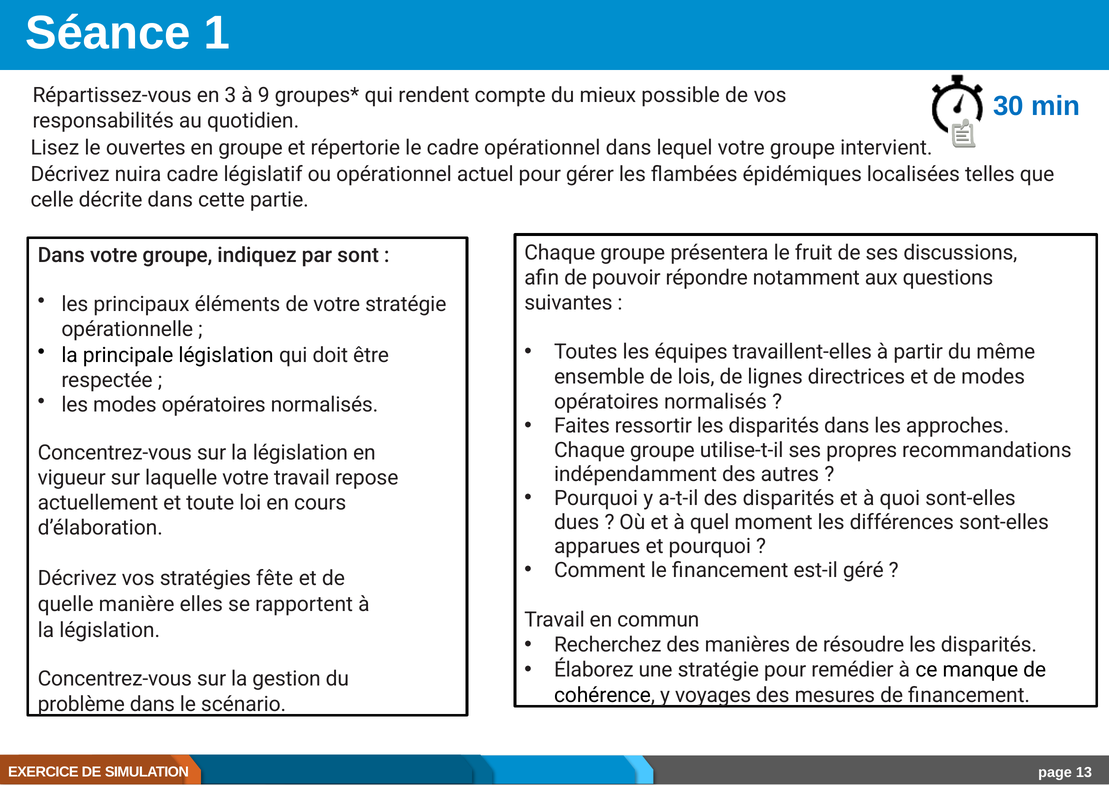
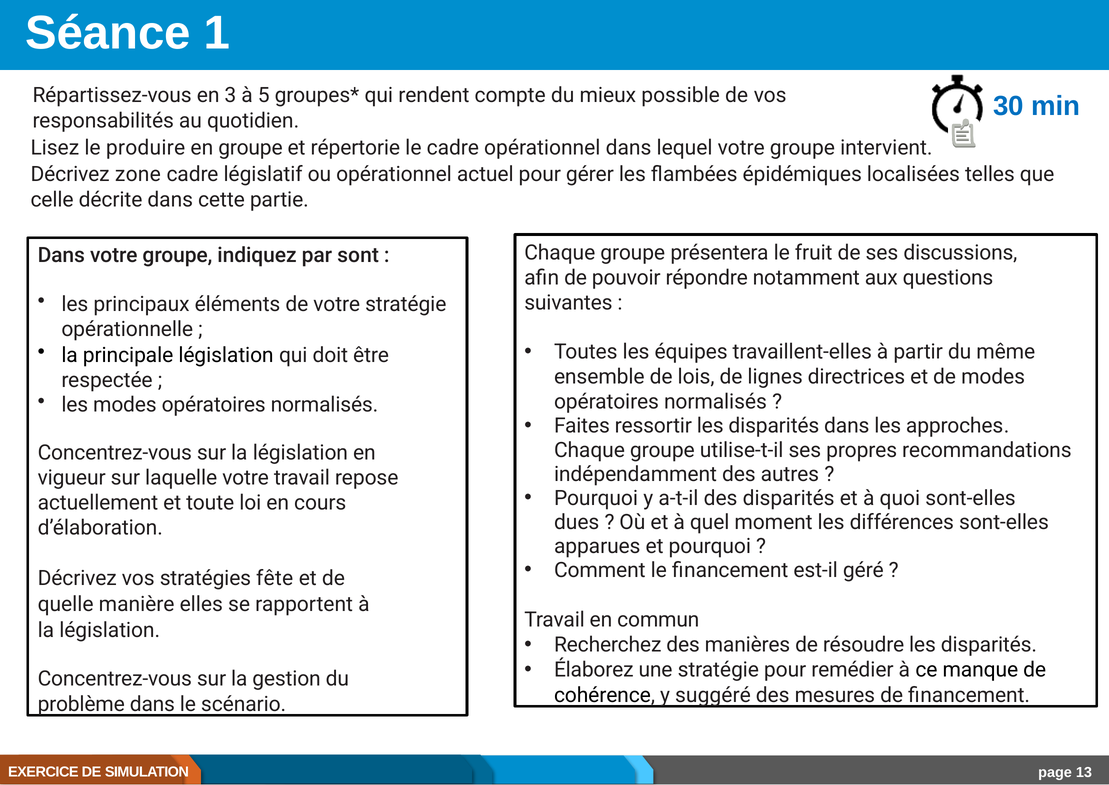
9: 9 -> 5
ouvertes: ouvertes -> produire
nuira: nuira -> zone
voyages: voyages -> suggéré
